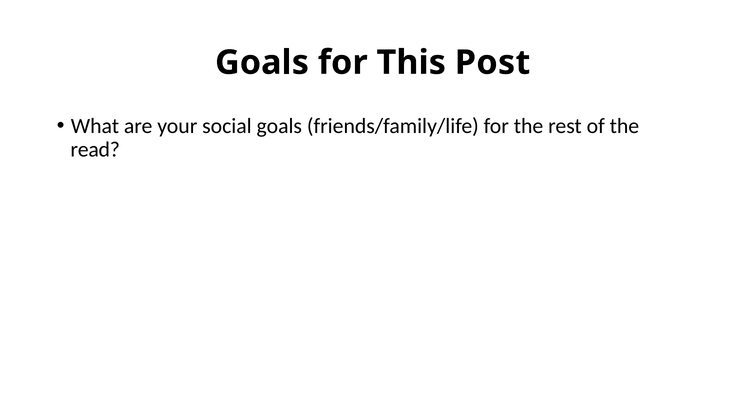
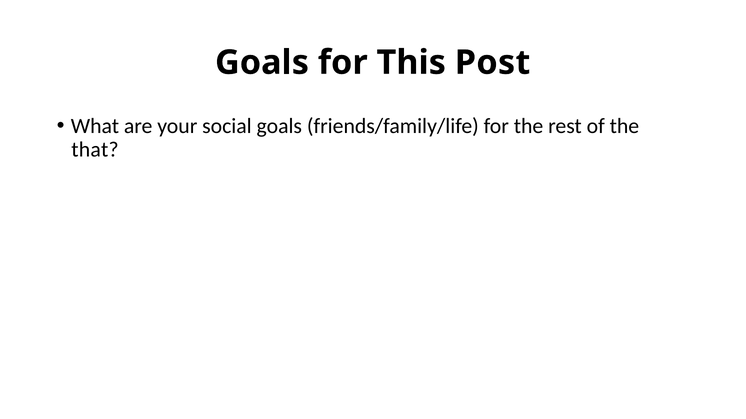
read: read -> that
